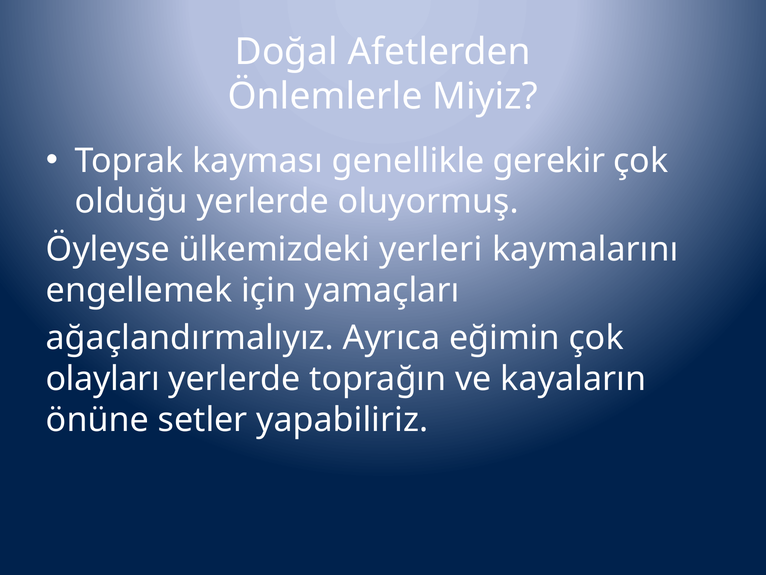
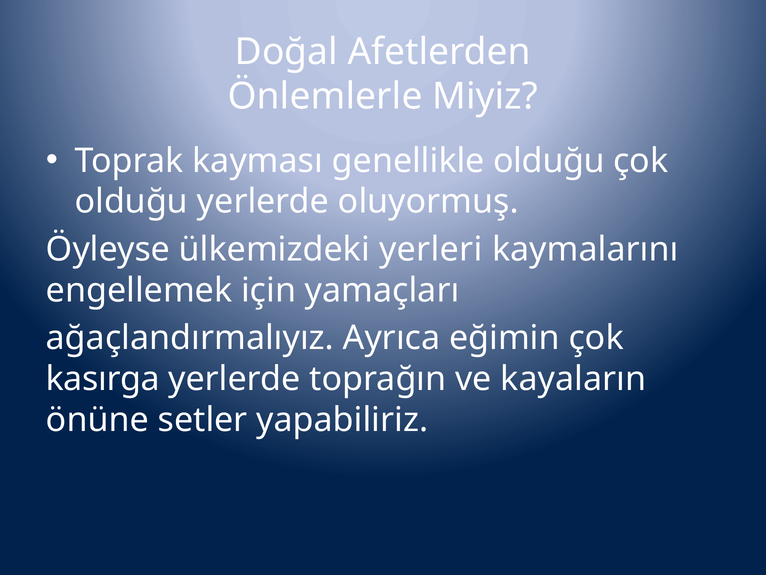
genellikle gerekir: gerekir -> olduğu
olayları: olayları -> kasırga
